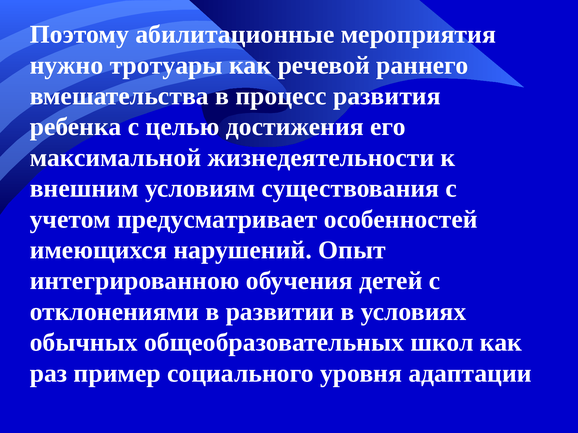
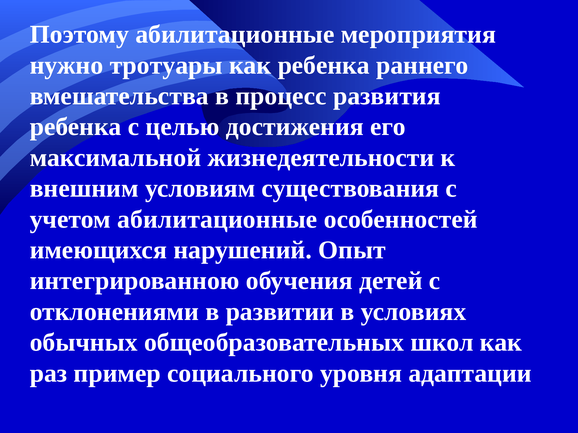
как речевой: речевой -> ребенка
учетом предусматривает: предусматривает -> абилитационные
